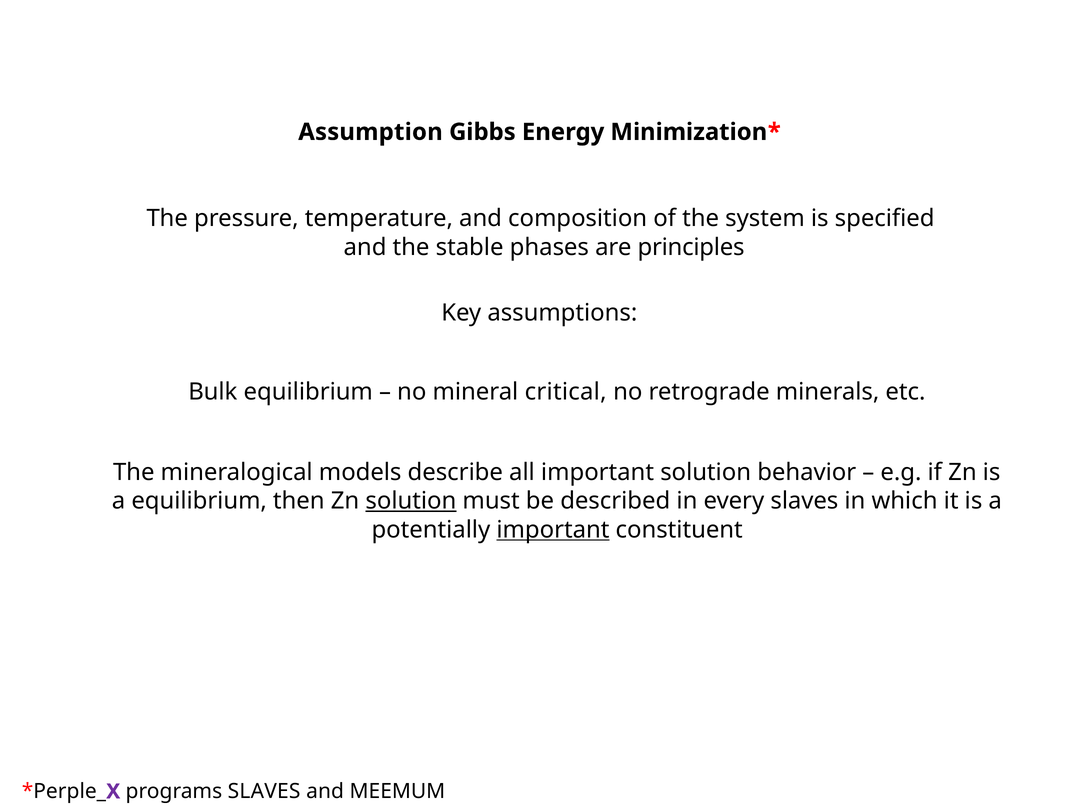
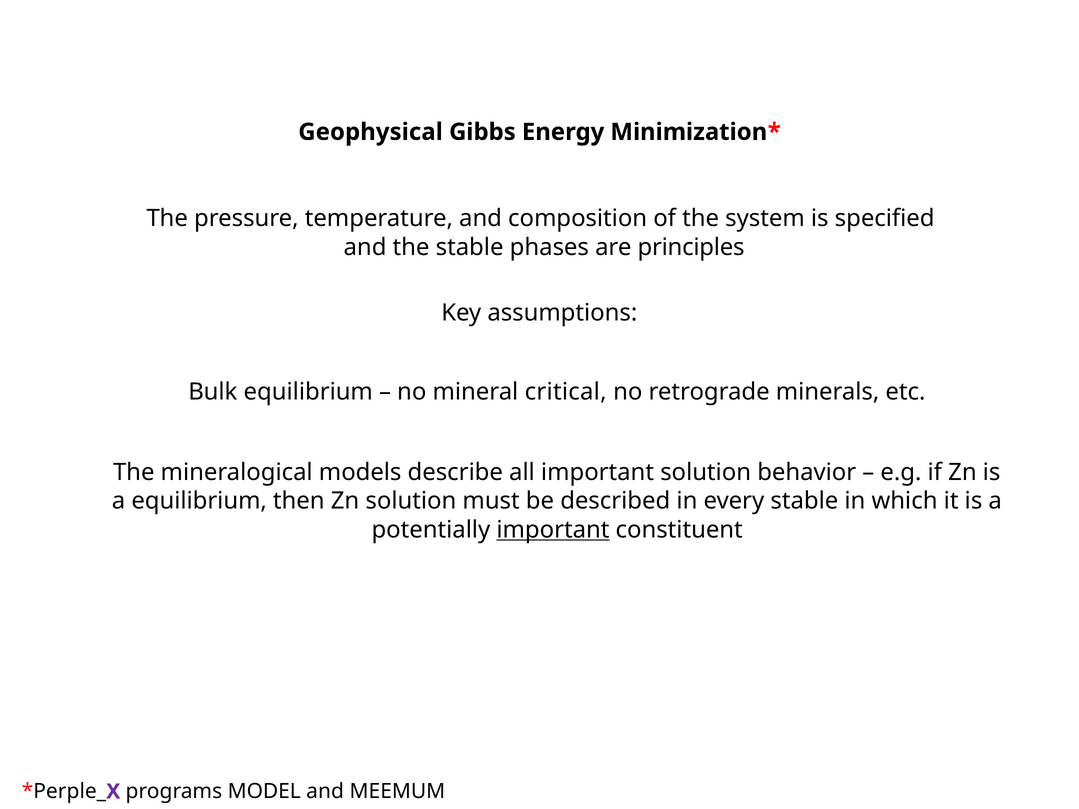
Assumption: Assumption -> Geophysical
solution at (411, 501) underline: present -> none
every slaves: slaves -> stable
programs SLAVES: SLAVES -> MODEL
